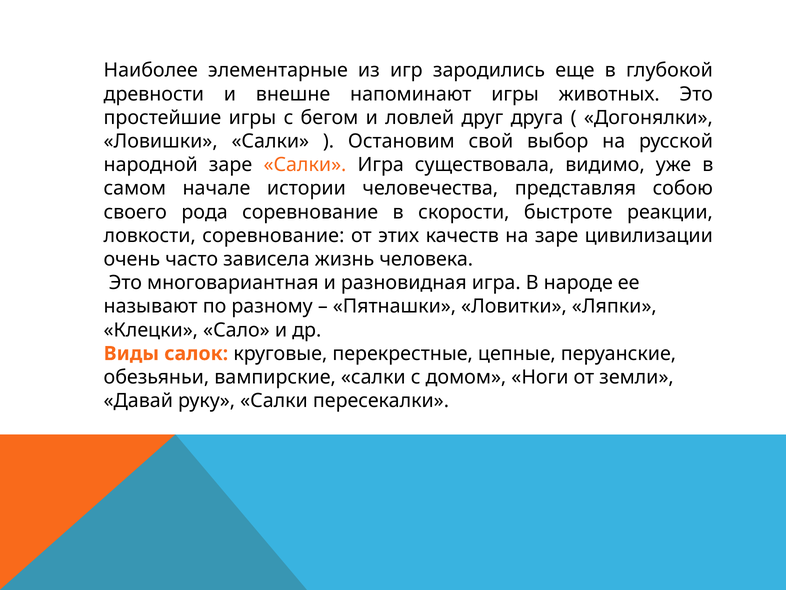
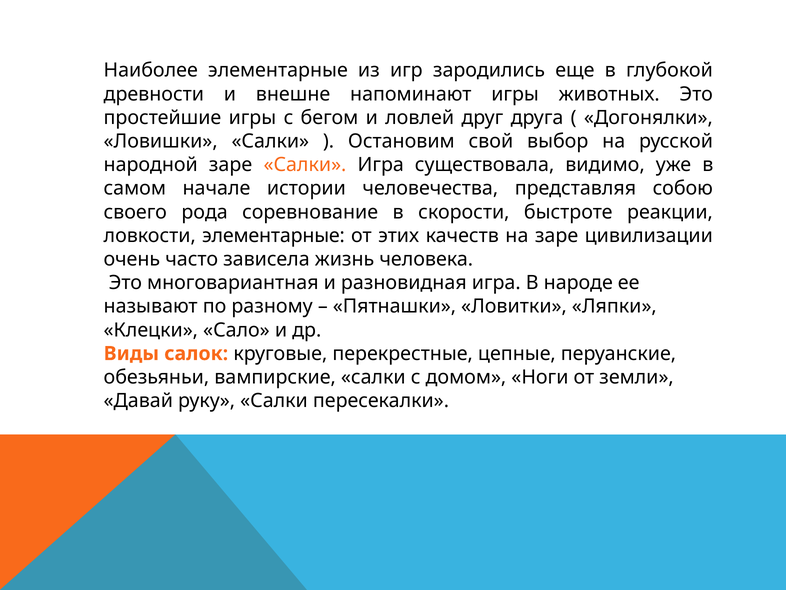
ловкости соревнование: соревнование -> элементарные
